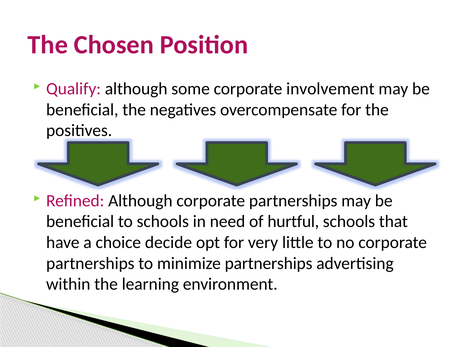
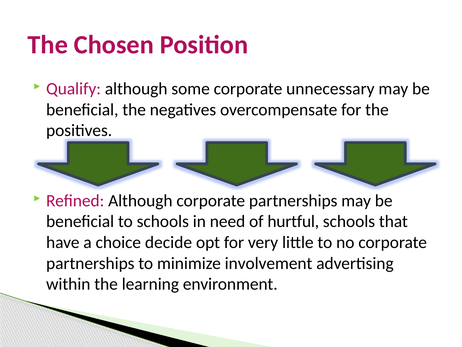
involvement: involvement -> unnecessary
minimize partnerships: partnerships -> involvement
